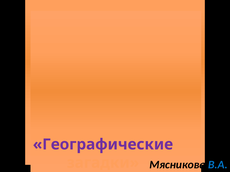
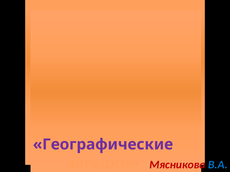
Мясникова colour: black -> red
